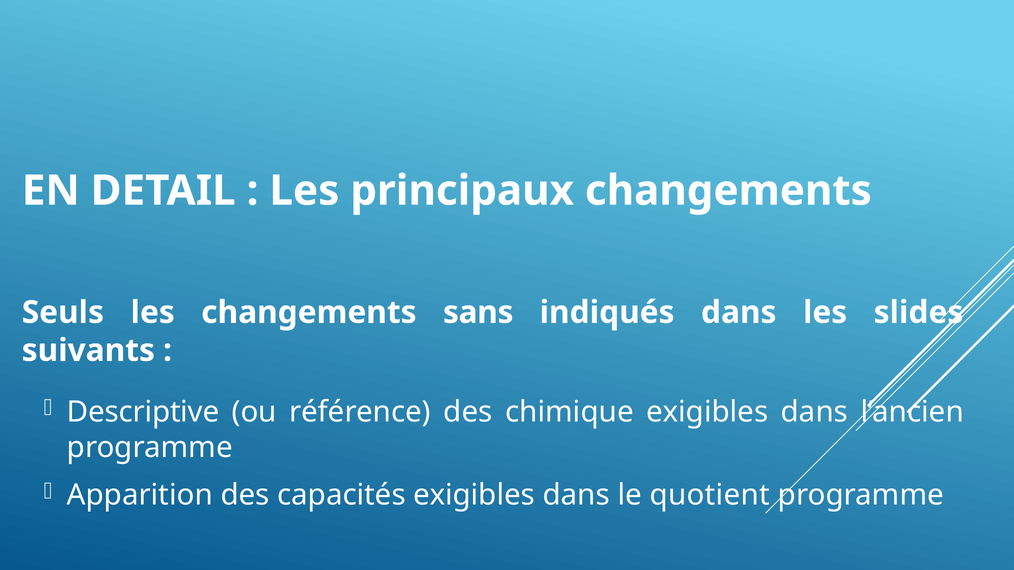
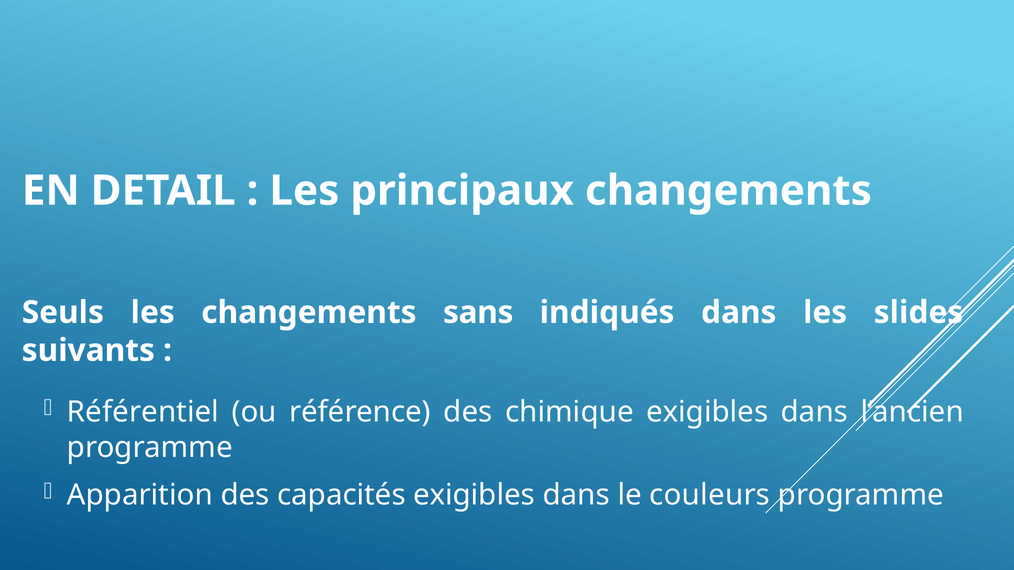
Descriptive: Descriptive -> Référentiel
quotient: quotient -> couleurs
